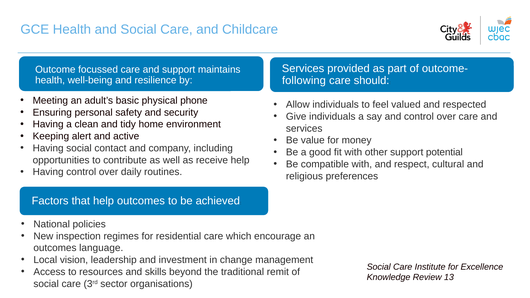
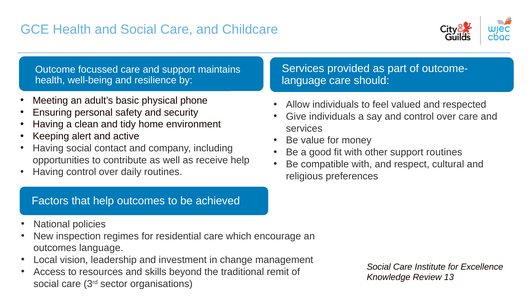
following at (304, 81): following -> language
support potential: potential -> routines
